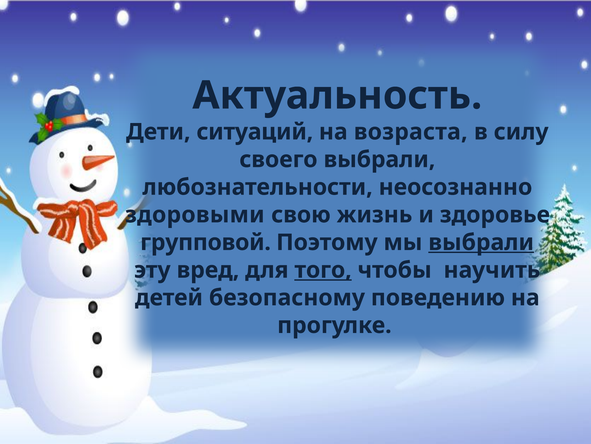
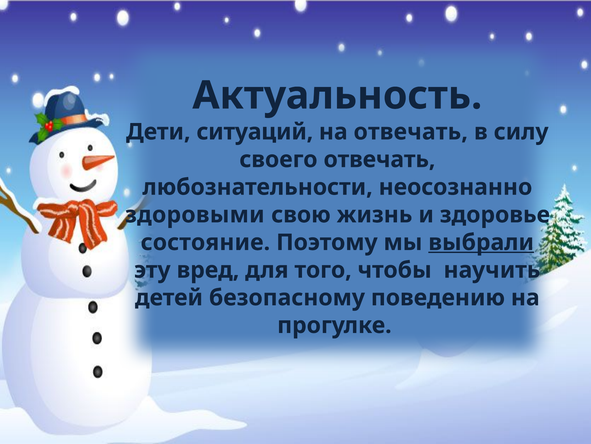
на возраста: возраста -> отвечать
своего выбрали: выбрали -> отвечать
групповой: групповой -> состояние
того underline: present -> none
